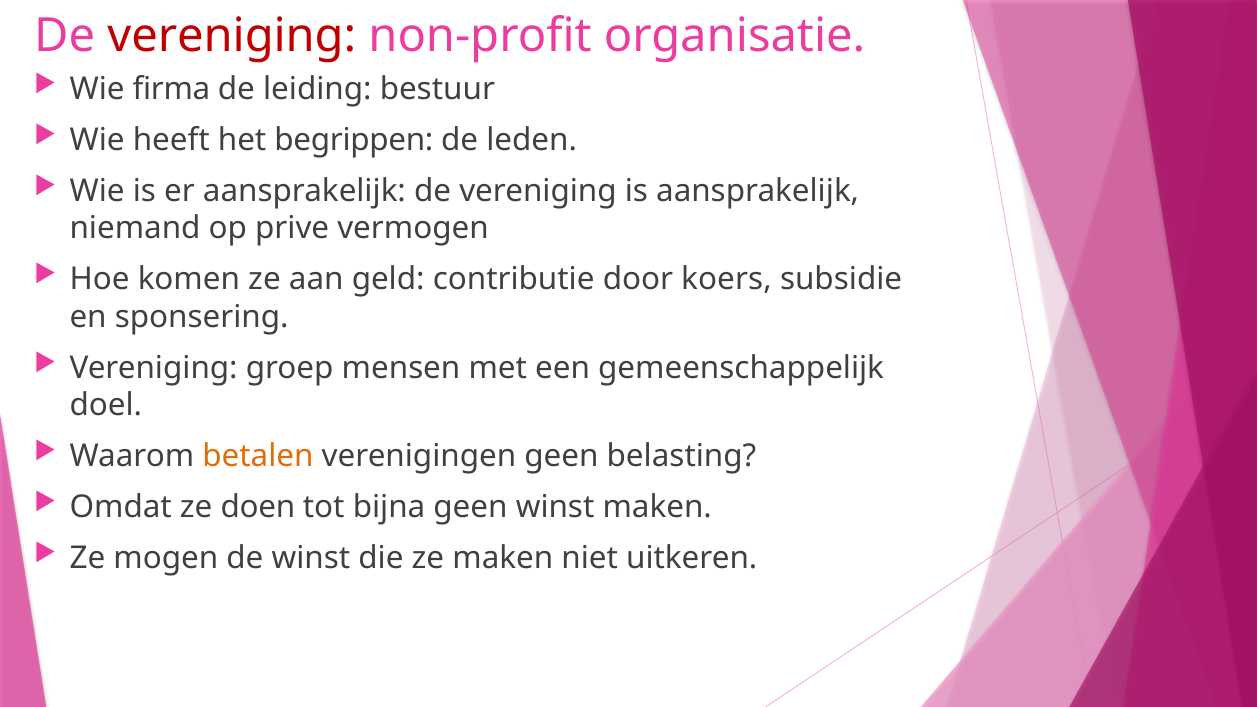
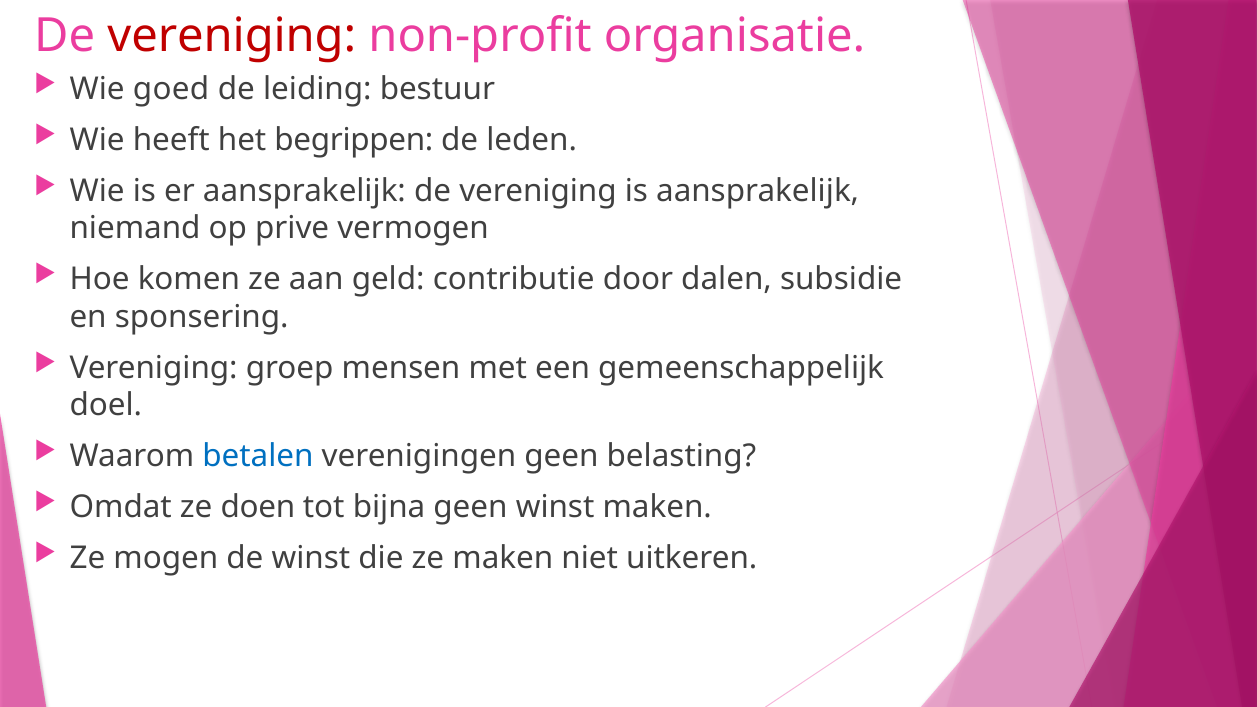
firma: firma -> goed
koers: koers -> dalen
betalen colour: orange -> blue
